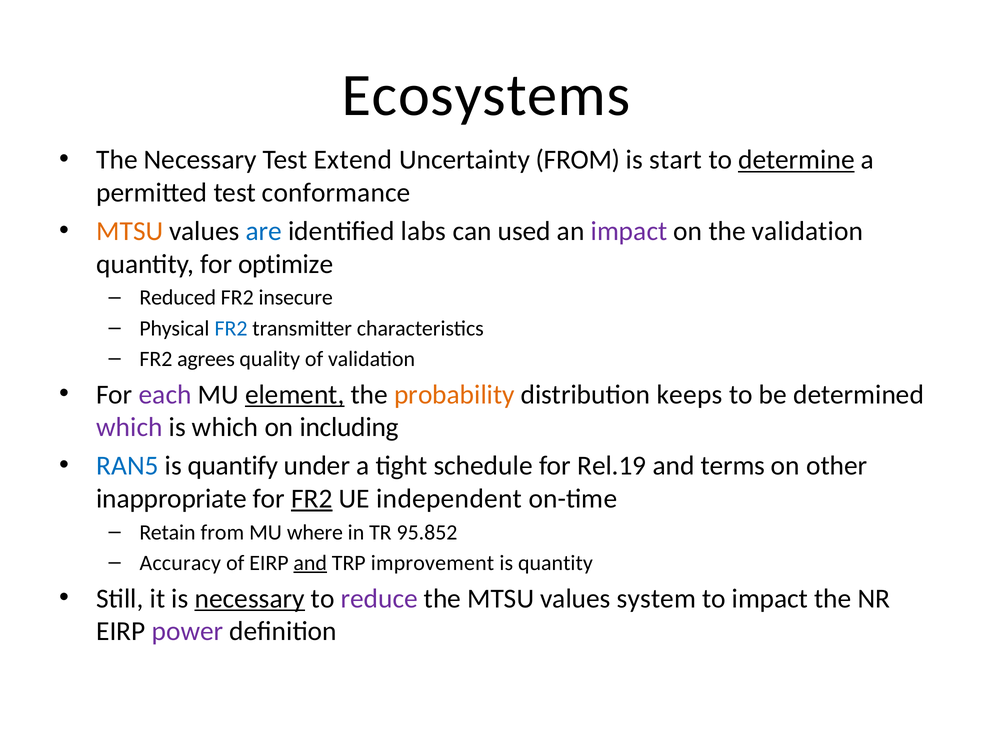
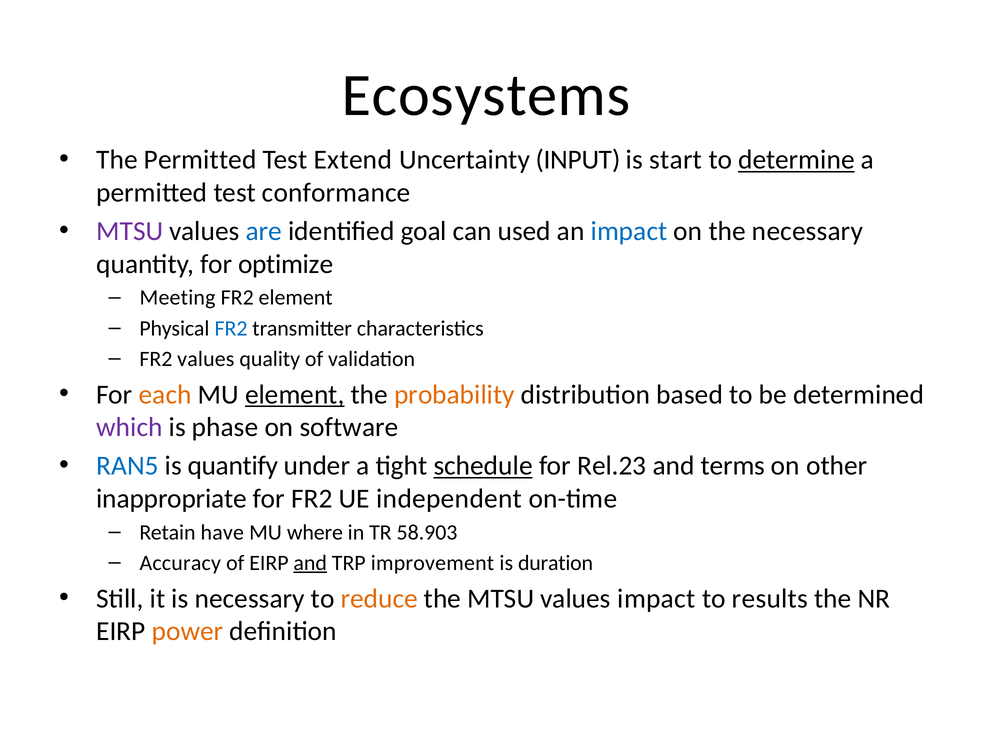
The Necessary: Necessary -> Permitted
Uncertainty FROM: FROM -> INPUT
MTSU at (130, 231) colour: orange -> purple
labs: labs -> goal
impact at (629, 231) colour: purple -> blue
the validation: validation -> necessary
Reduced: Reduced -> Meeting
FR2 insecure: insecure -> element
FR2 agrees: agrees -> values
each colour: purple -> orange
keeps: keeps -> based
is which: which -> phase
including: including -> software
schedule underline: none -> present
Rel.19: Rel.19 -> Rel.23
FR2 at (312, 499) underline: present -> none
Retain from: from -> have
95.852: 95.852 -> 58.903
is quantity: quantity -> duration
necessary at (250, 599) underline: present -> none
reduce colour: purple -> orange
values system: system -> impact
to impact: impact -> results
power colour: purple -> orange
